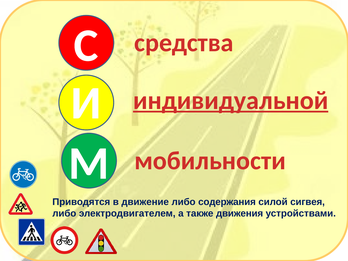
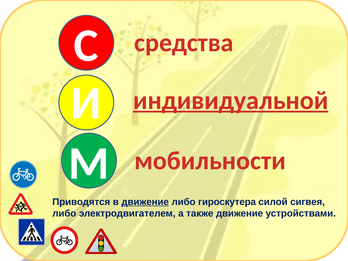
движение at (145, 202) underline: none -> present
содержания: содержания -> гироскутера
также движения: движения -> движение
